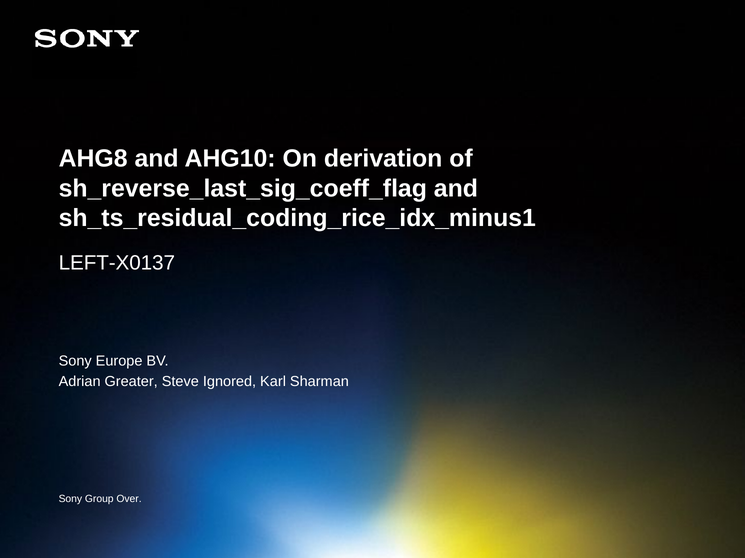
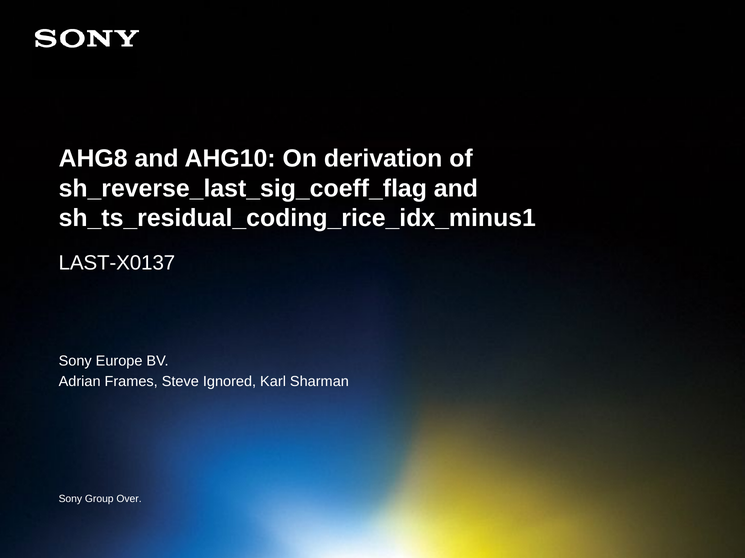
LEFT-X0137: LEFT-X0137 -> LAST-X0137
Greater: Greater -> Frames
